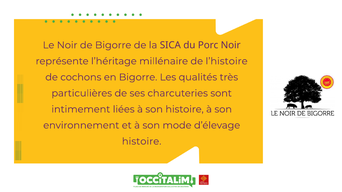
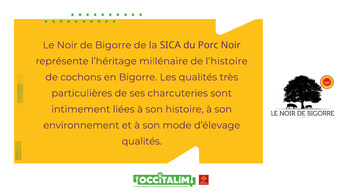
histoire at (142, 142): histoire -> qualités
